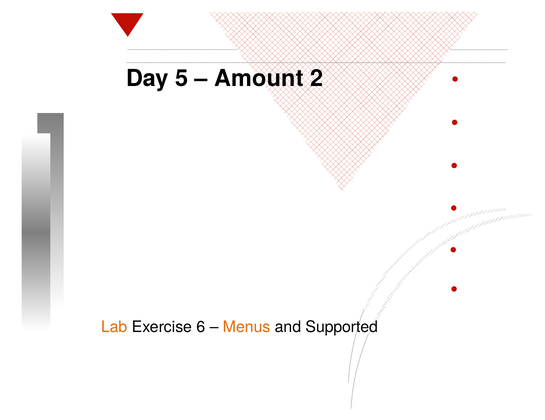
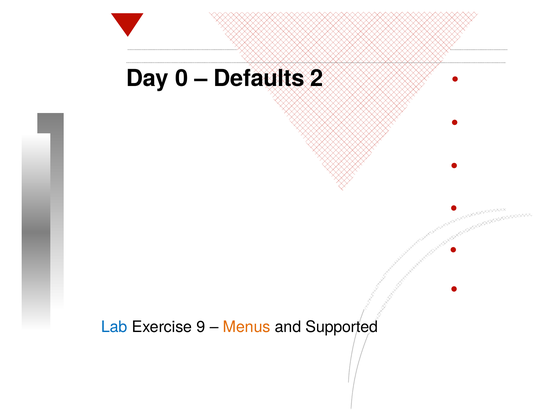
5: 5 -> 0
Amount: Amount -> Defaults
Lab colour: orange -> blue
6: 6 -> 9
